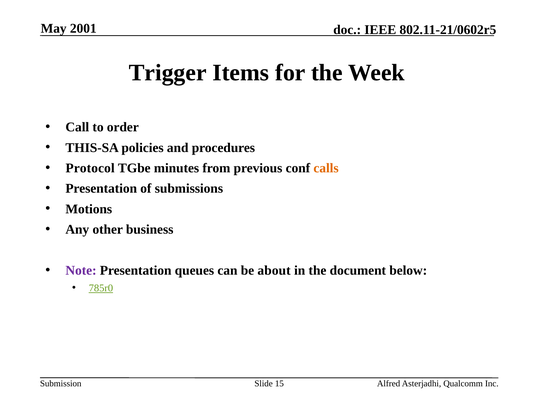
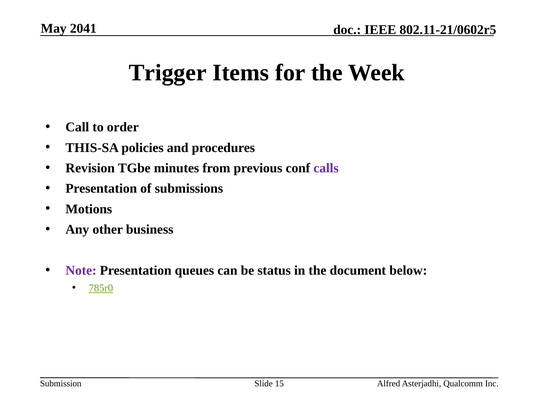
2001: 2001 -> 2041
Protocol: Protocol -> Revision
calls colour: orange -> purple
about: about -> status
